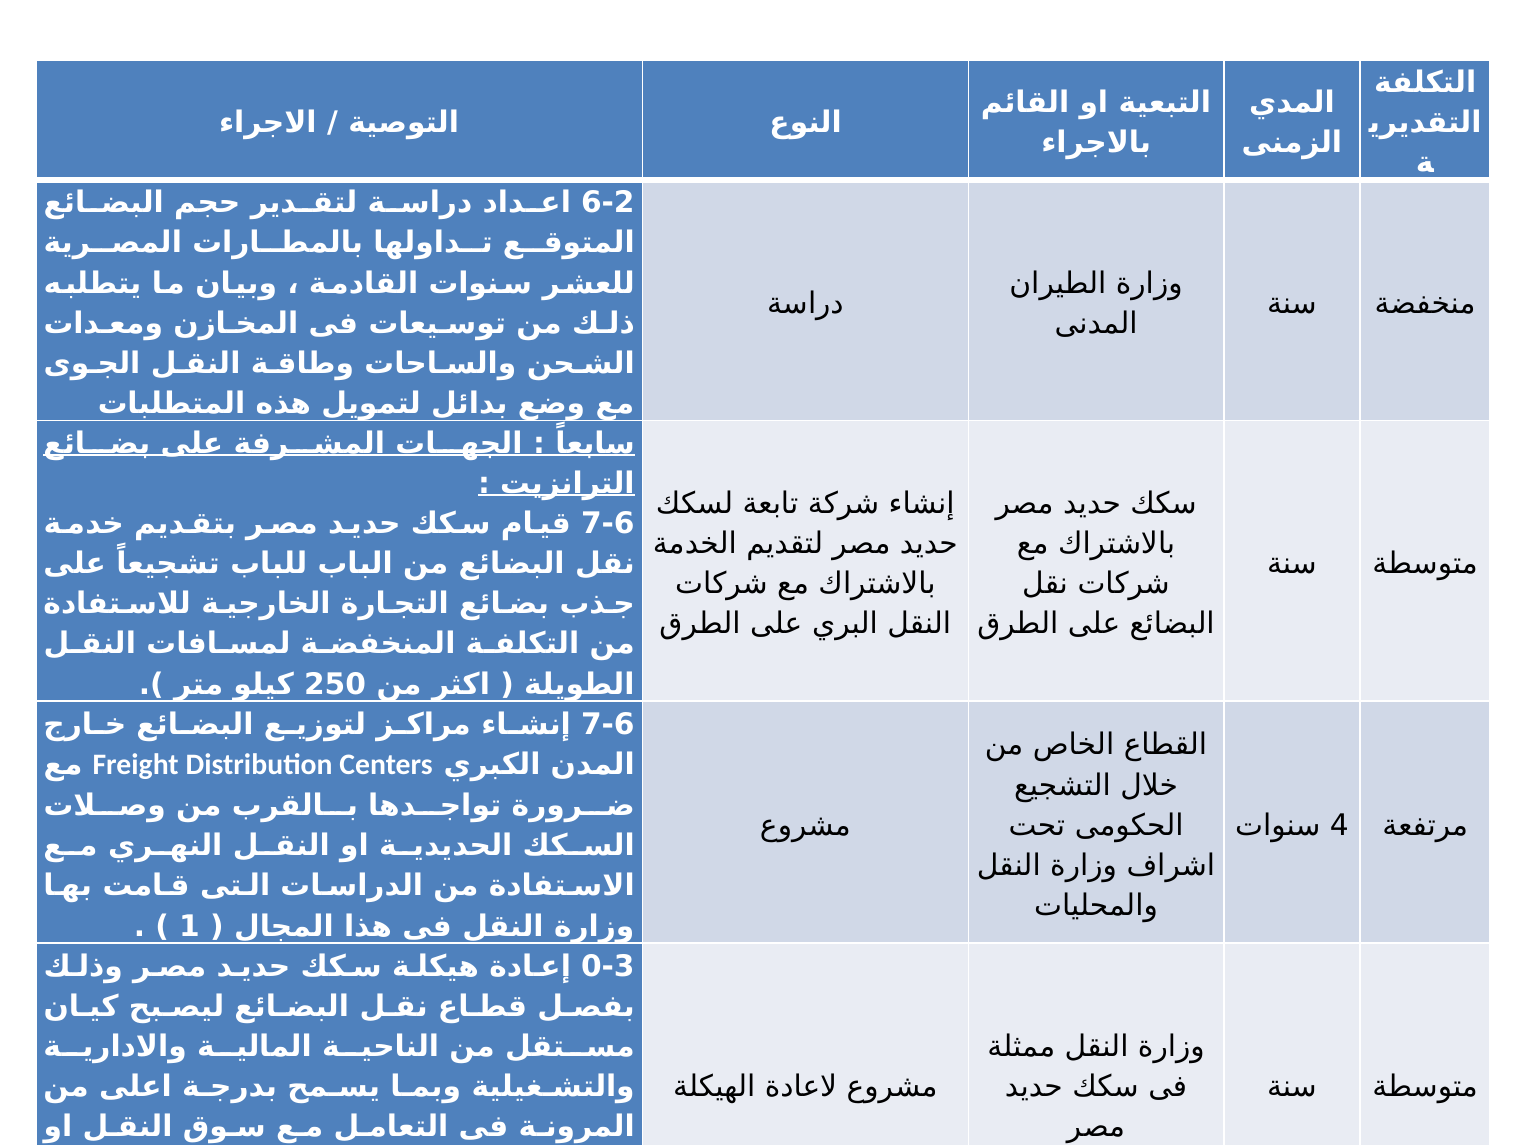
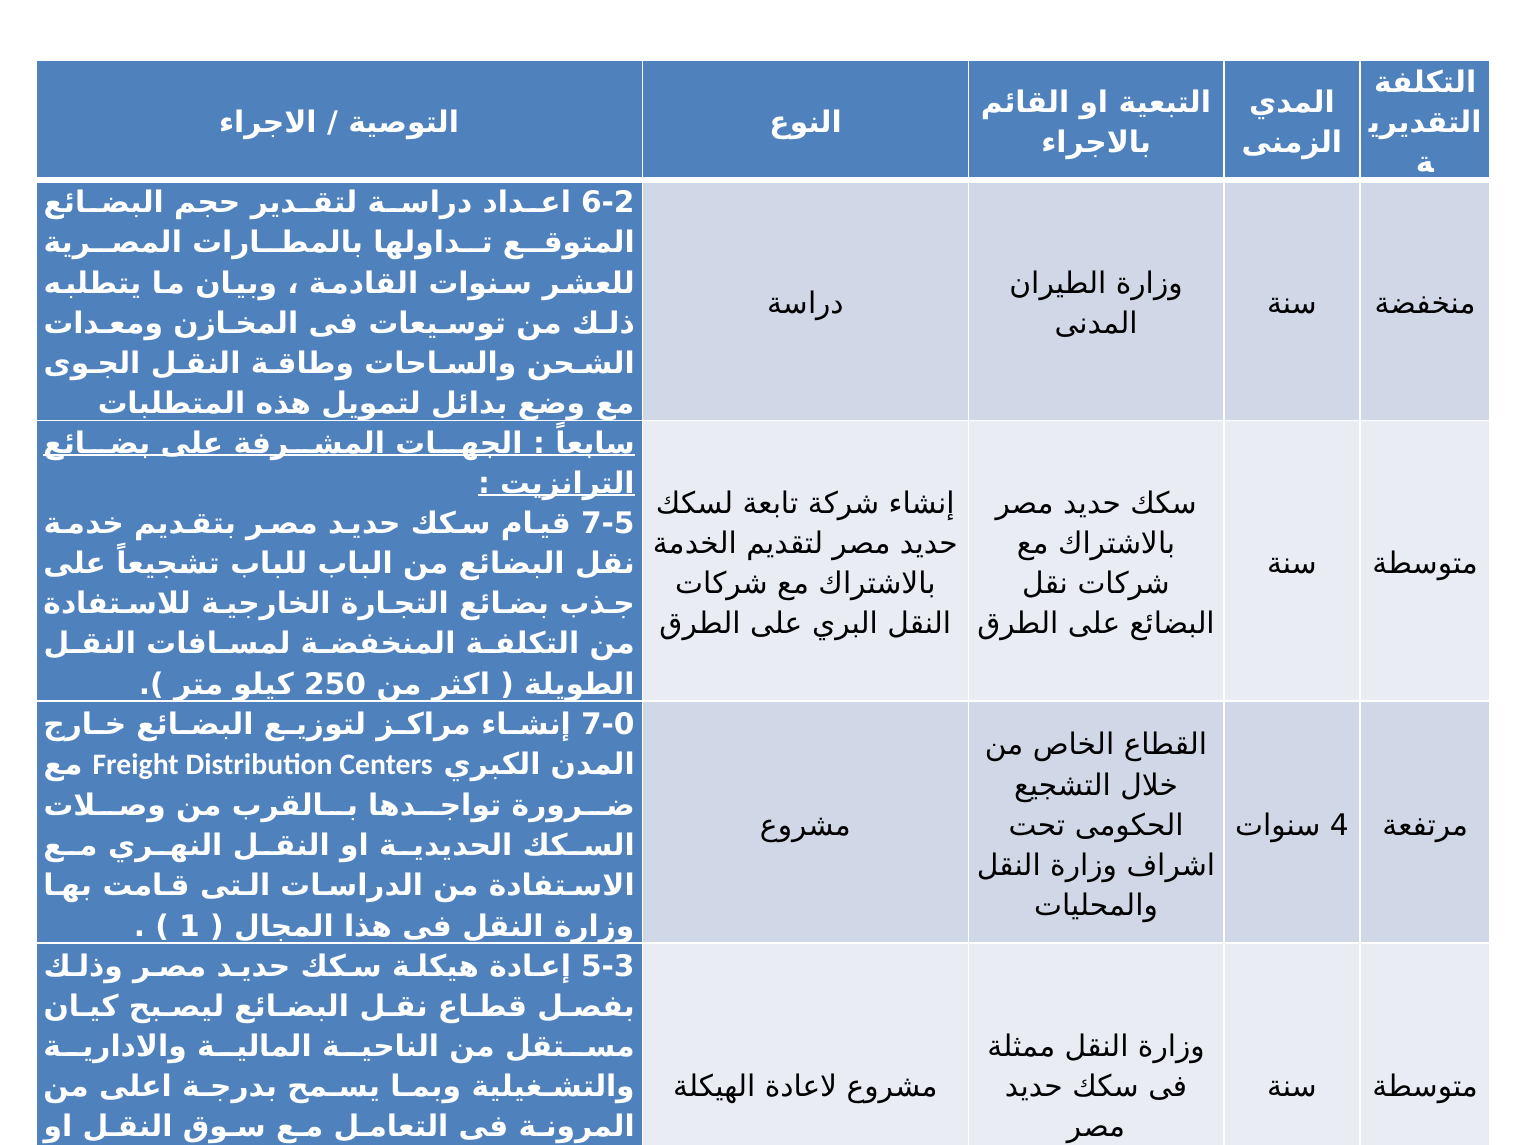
7-6 at (608, 524): 7-6 -> 7-5
7-6 at (608, 724): 7-6 -> 7-0
0-3: 0-3 -> 5-3
